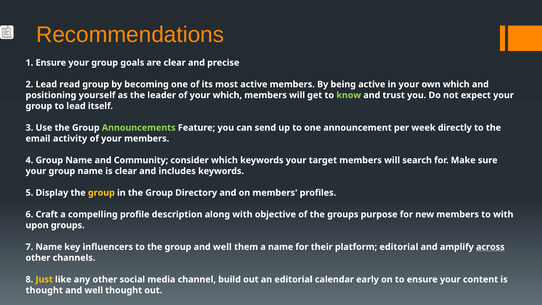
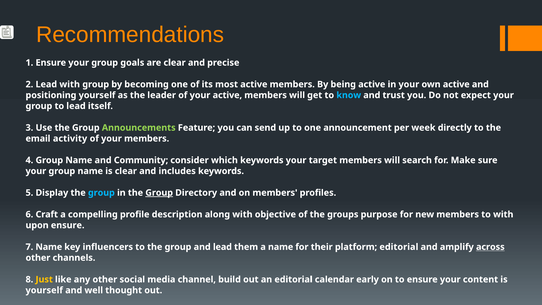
Lead read: read -> with
own which: which -> active
your which: which -> active
know colour: light green -> light blue
group at (101, 193) colour: yellow -> light blue
Group at (159, 193) underline: none -> present
upon groups: groups -> ensure
group and well: well -> lead
thought at (44, 290): thought -> yourself
